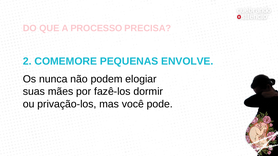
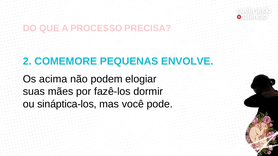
nunca: nunca -> acima
privação-los: privação-los -> sináptica-los
